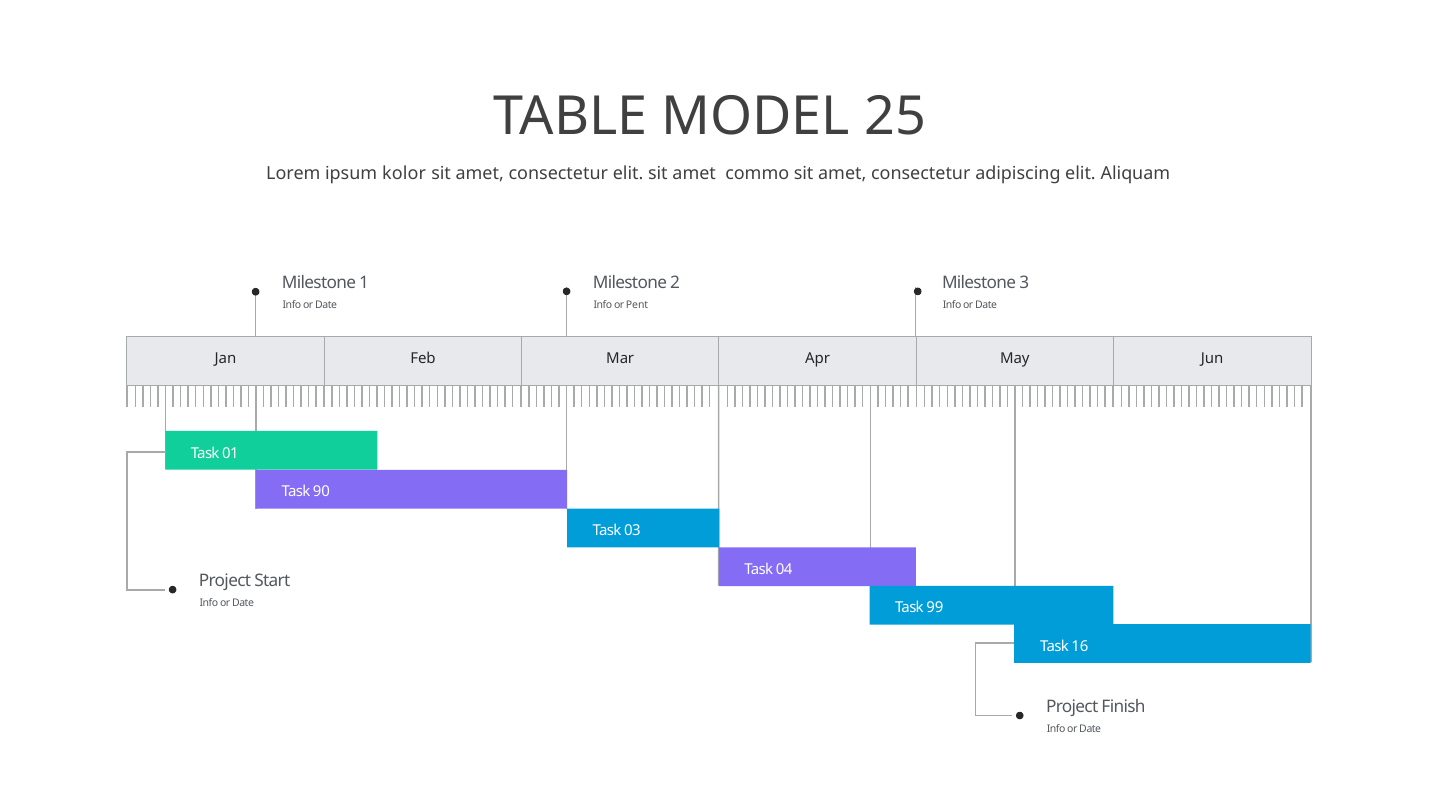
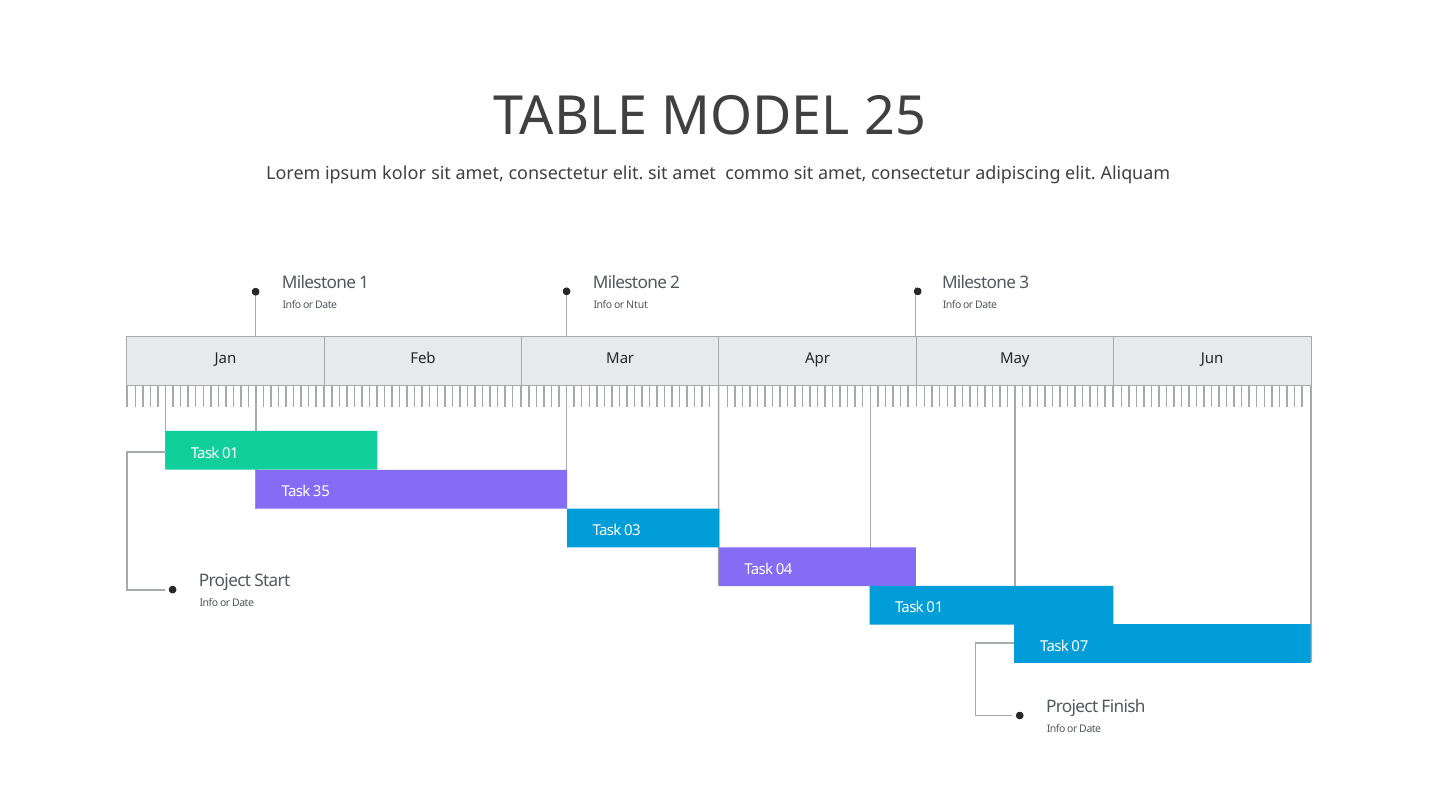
Pent: Pent -> Ntut
90: 90 -> 35
99 at (935, 607): 99 -> 01
16: 16 -> 07
